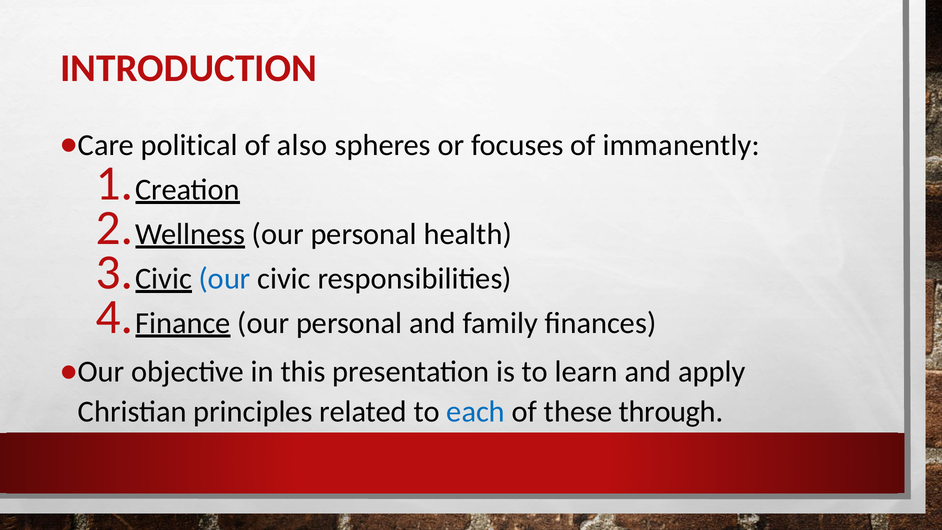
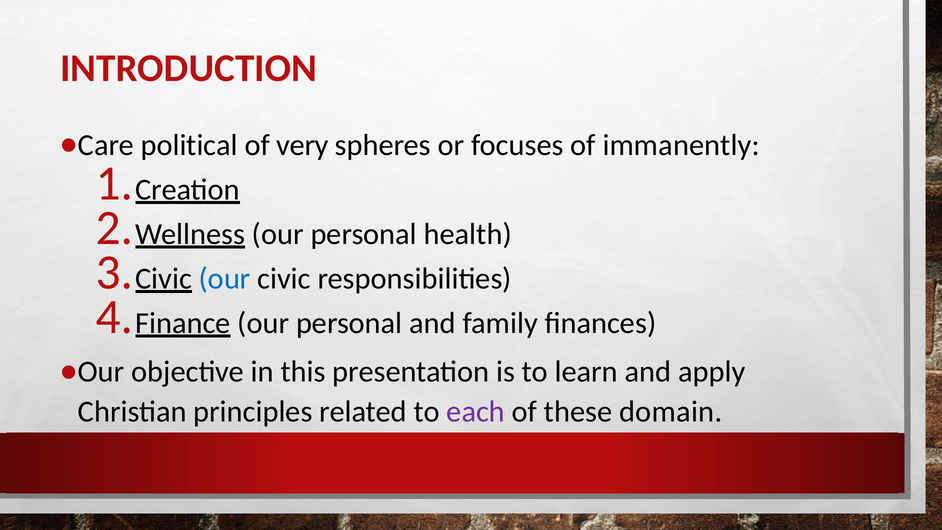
also: also -> very
each colour: blue -> purple
through: through -> domain
